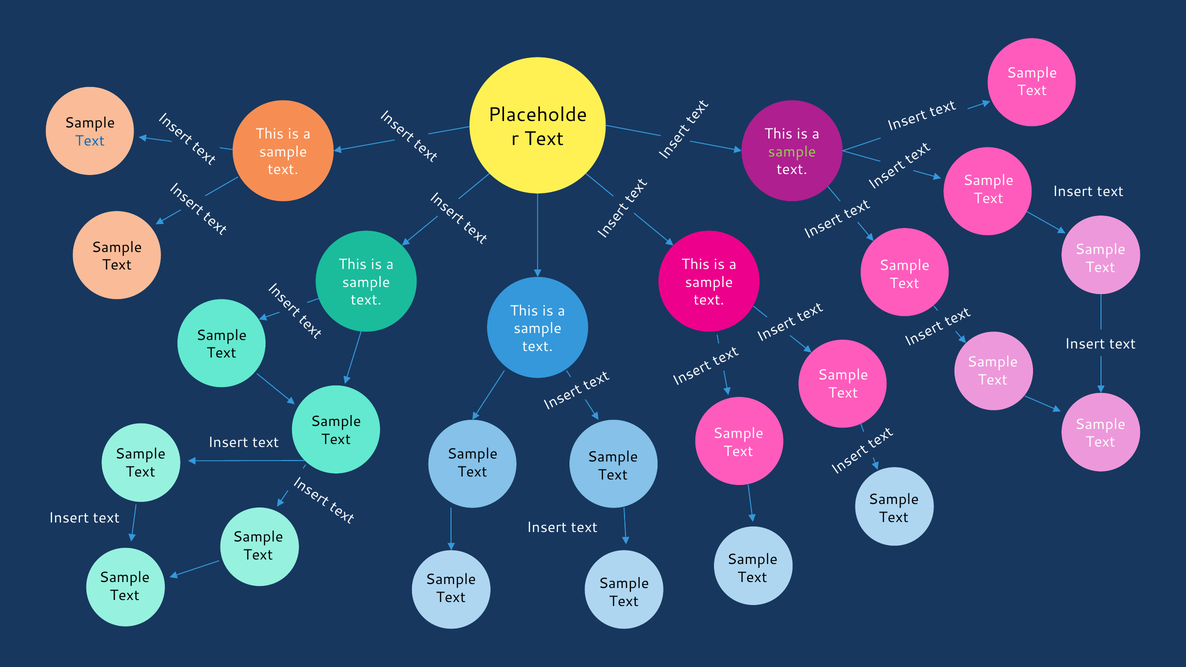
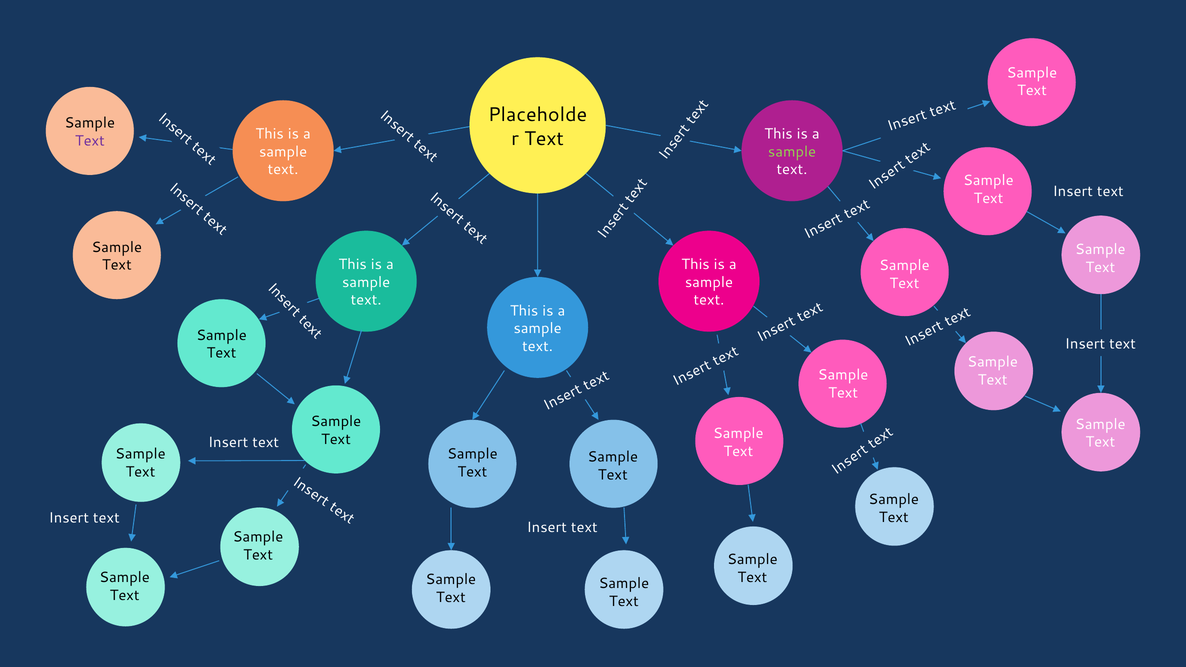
Text at (90, 141) colour: blue -> purple
